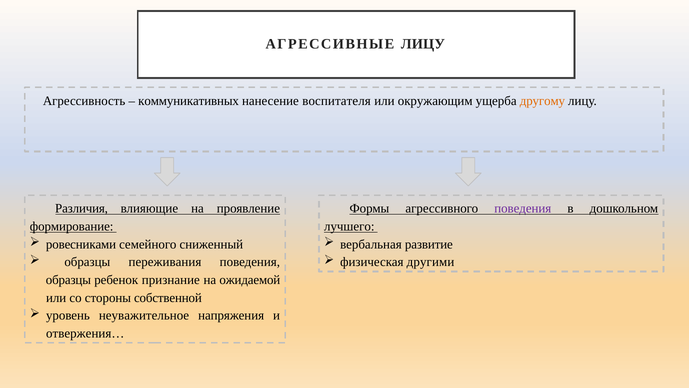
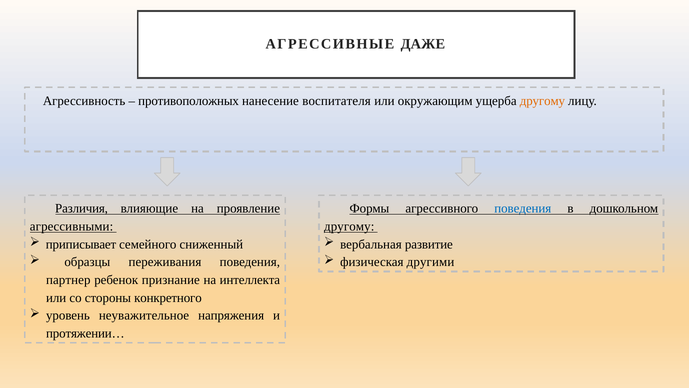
АГРЕССИВНЫЕ ЛИЦУ: ЛИЦУ -> ДАЖЕ
коммуникативных: коммуникативных -> противоположных
поведения at (523, 208) colour: purple -> blue
формирование: формирование -> агрессивными
лучшего at (349, 226): лучшего -> другому
ровесниками: ровесниками -> приписывает
образцы at (68, 280): образцы -> партнер
ожидаемой: ожидаемой -> интеллекта
собственной: собственной -> конкретного
отвержения…: отвержения… -> протяжении…
